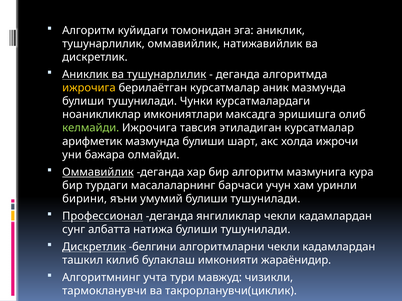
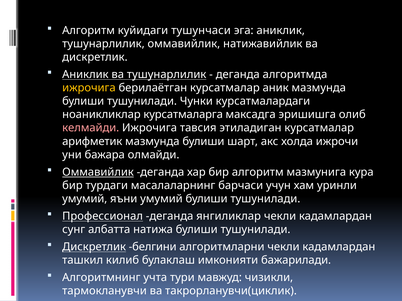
томонидан: томонидан -> тушунчаси
имкониятлари: имкониятлари -> курсатмаларга
келмайди colour: light green -> pink
бирини at (85, 199): бирини -> умумий
жараёнидир: жараёнидир -> бажарилади
